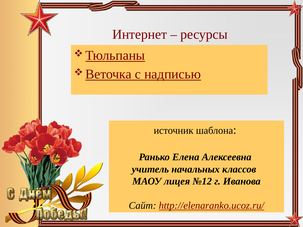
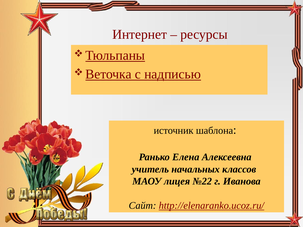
№12: №12 -> №22
